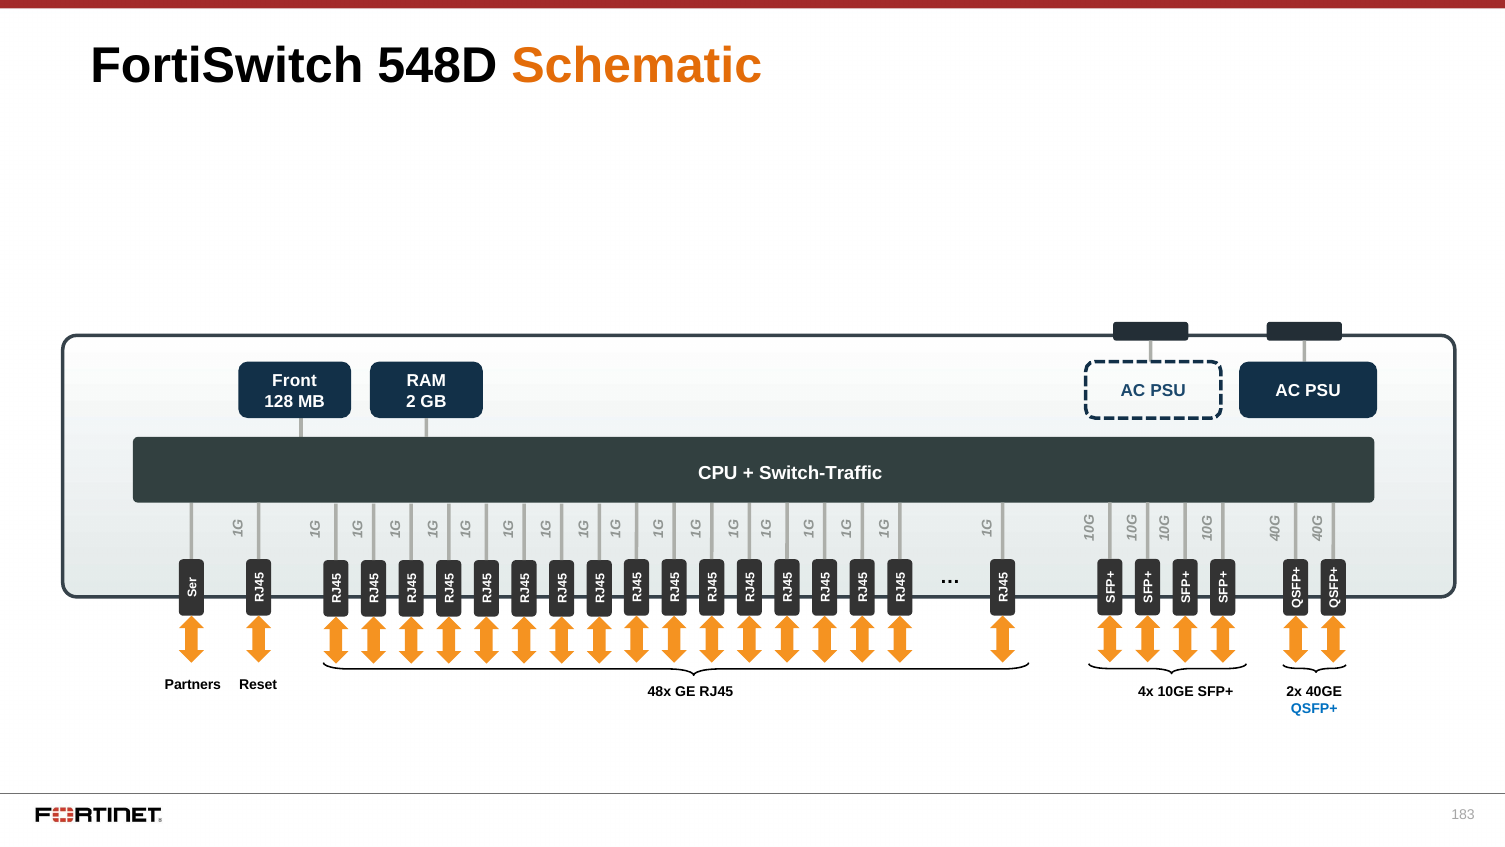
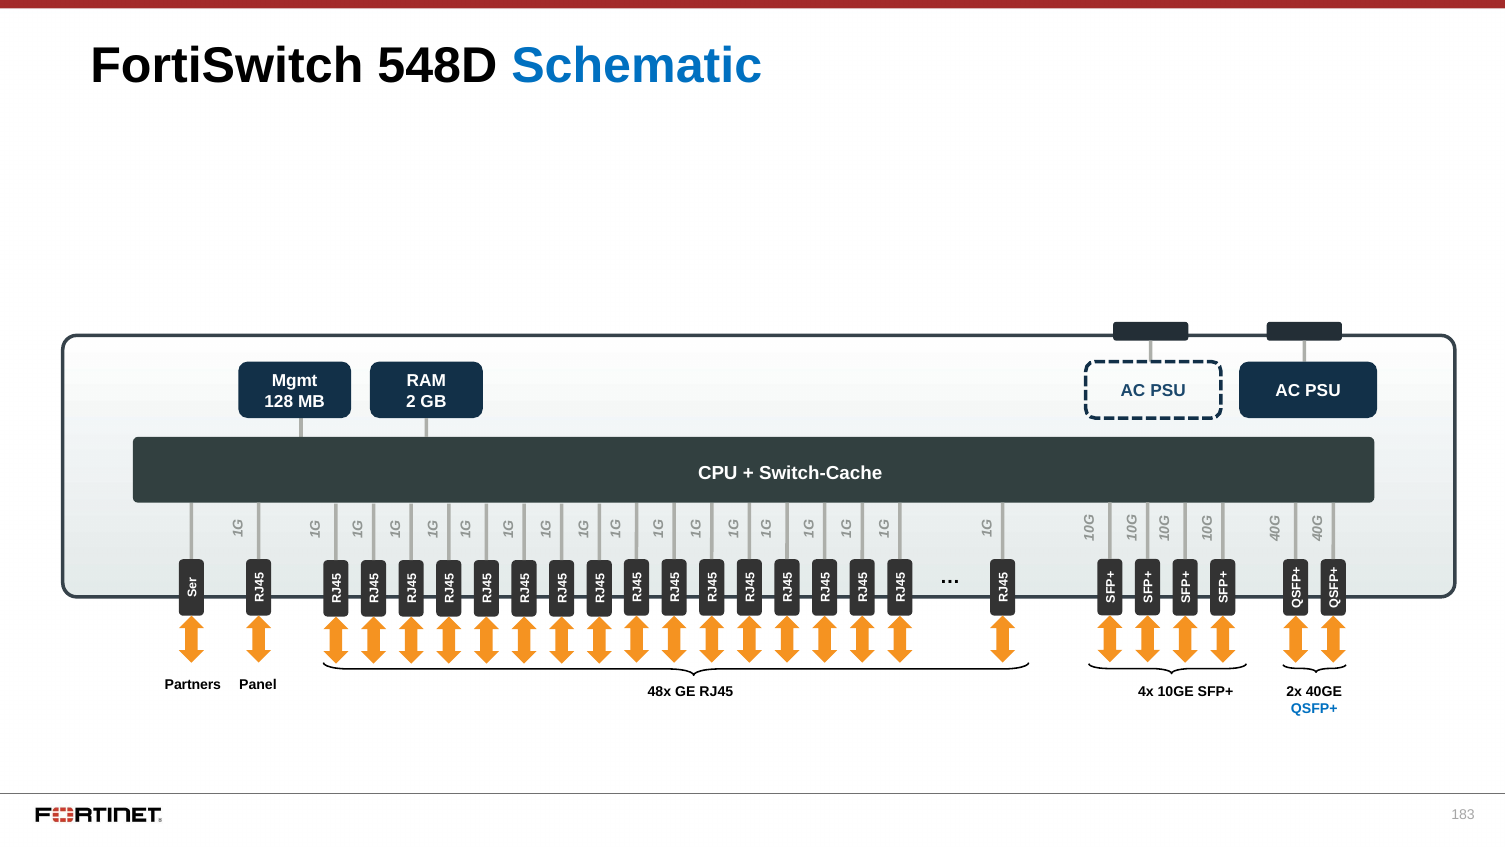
Schematic colour: orange -> blue
Front: Front -> Mgmt
Switch-Traffic: Switch-Traffic -> Switch-Cache
Reset: Reset -> Panel
